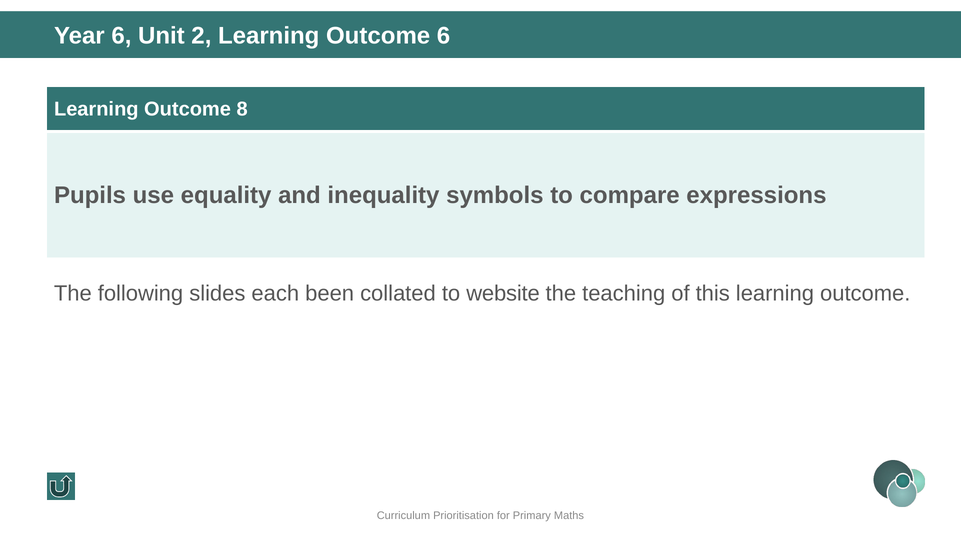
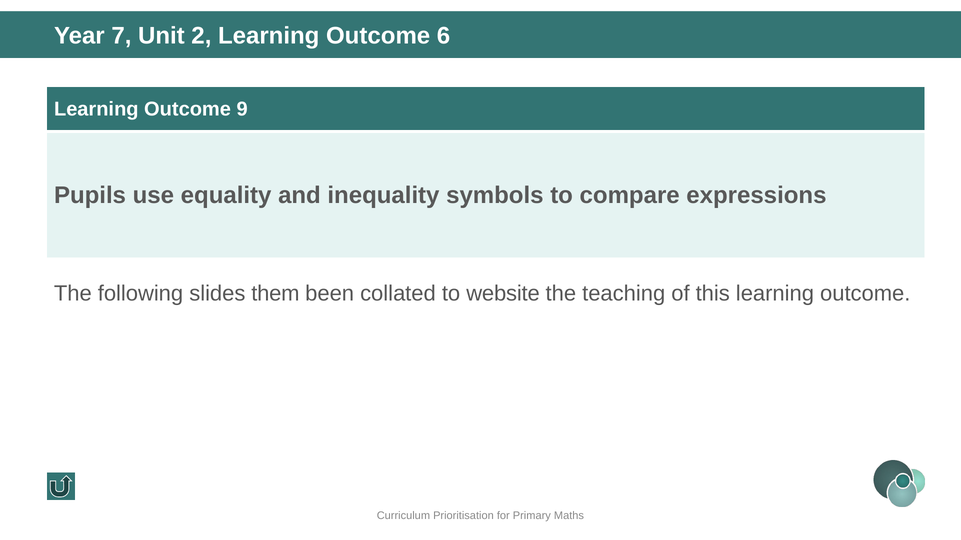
Year 6: 6 -> 7
8: 8 -> 9
each: each -> them
